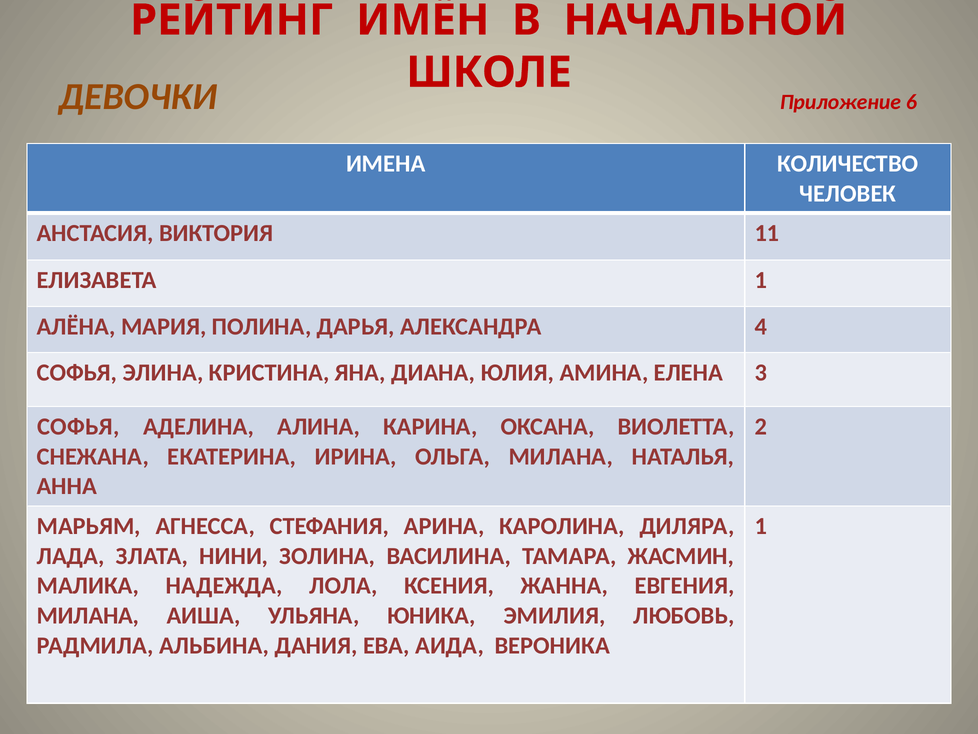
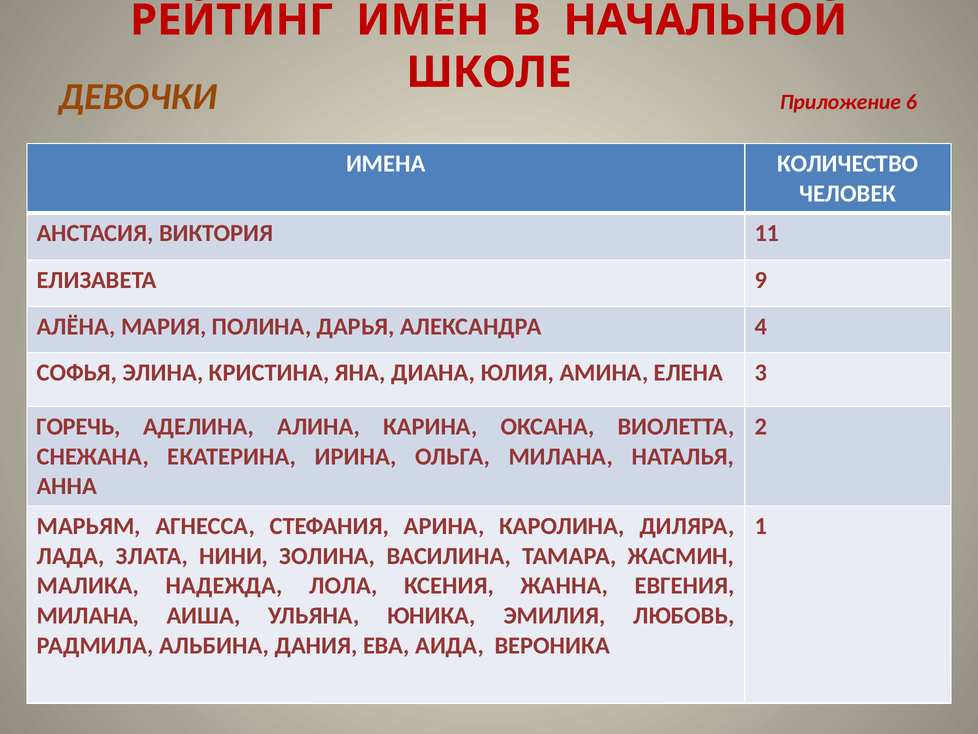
ЕЛИЗАВЕТА 1: 1 -> 9
СОФЬЯ at (78, 426): СОФЬЯ -> ГОРЕЧЬ
